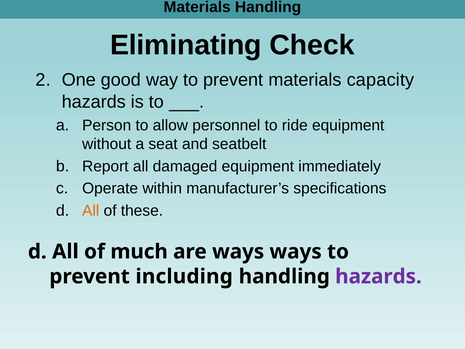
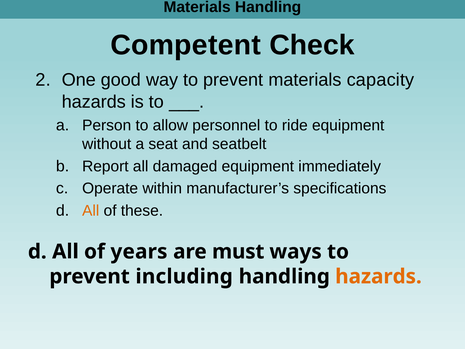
Eliminating: Eliminating -> Competent
much: much -> years
are ways: ways -> must
hazards at (378, 276) colour: purple -> orange
